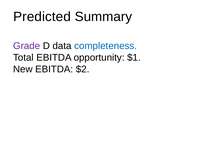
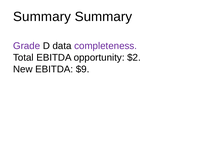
Predicted at (42, 17): Predicted -> Summary
completeness colour: blue -> purple
$1: $1 -> $2
$2: $2 -> $9
